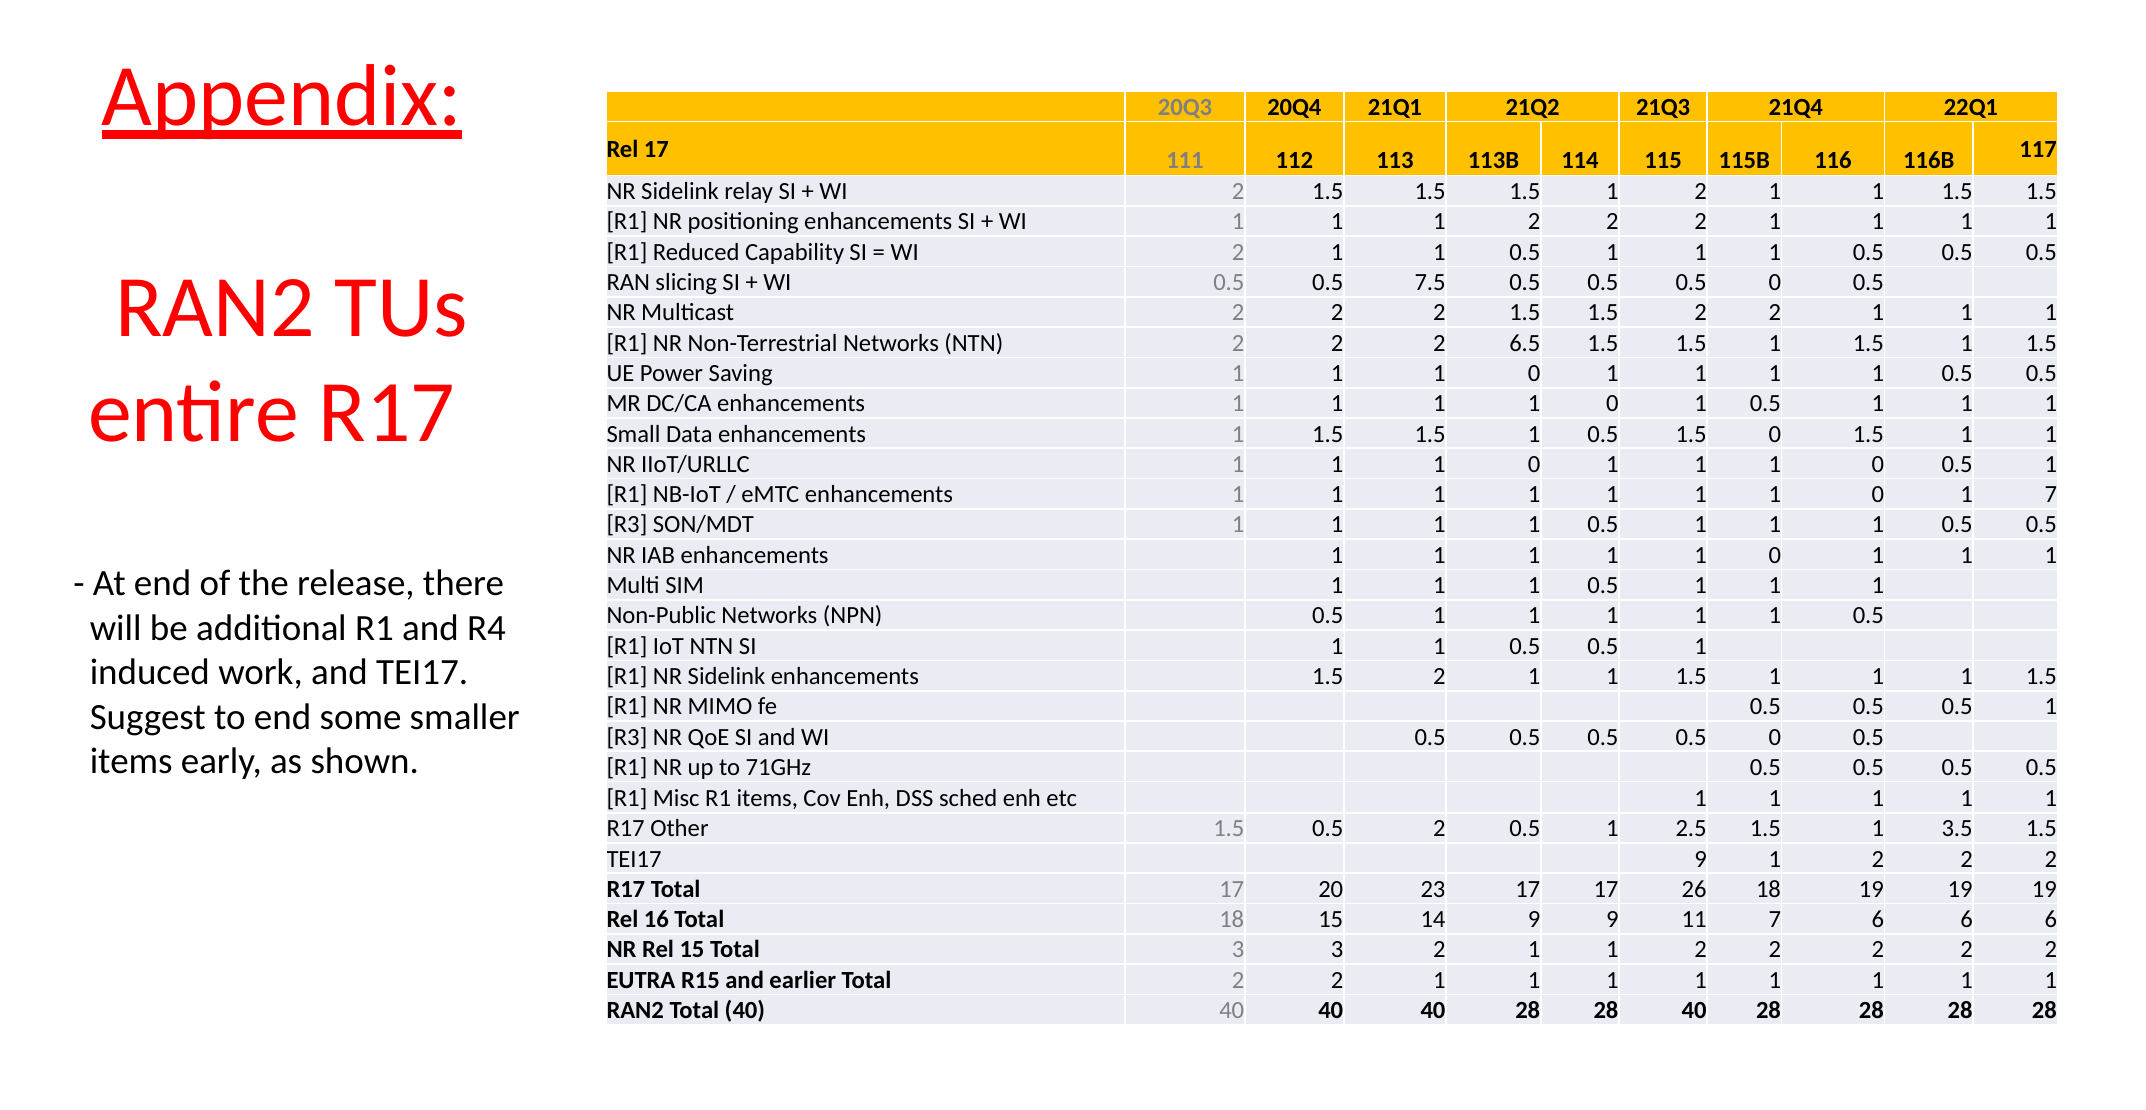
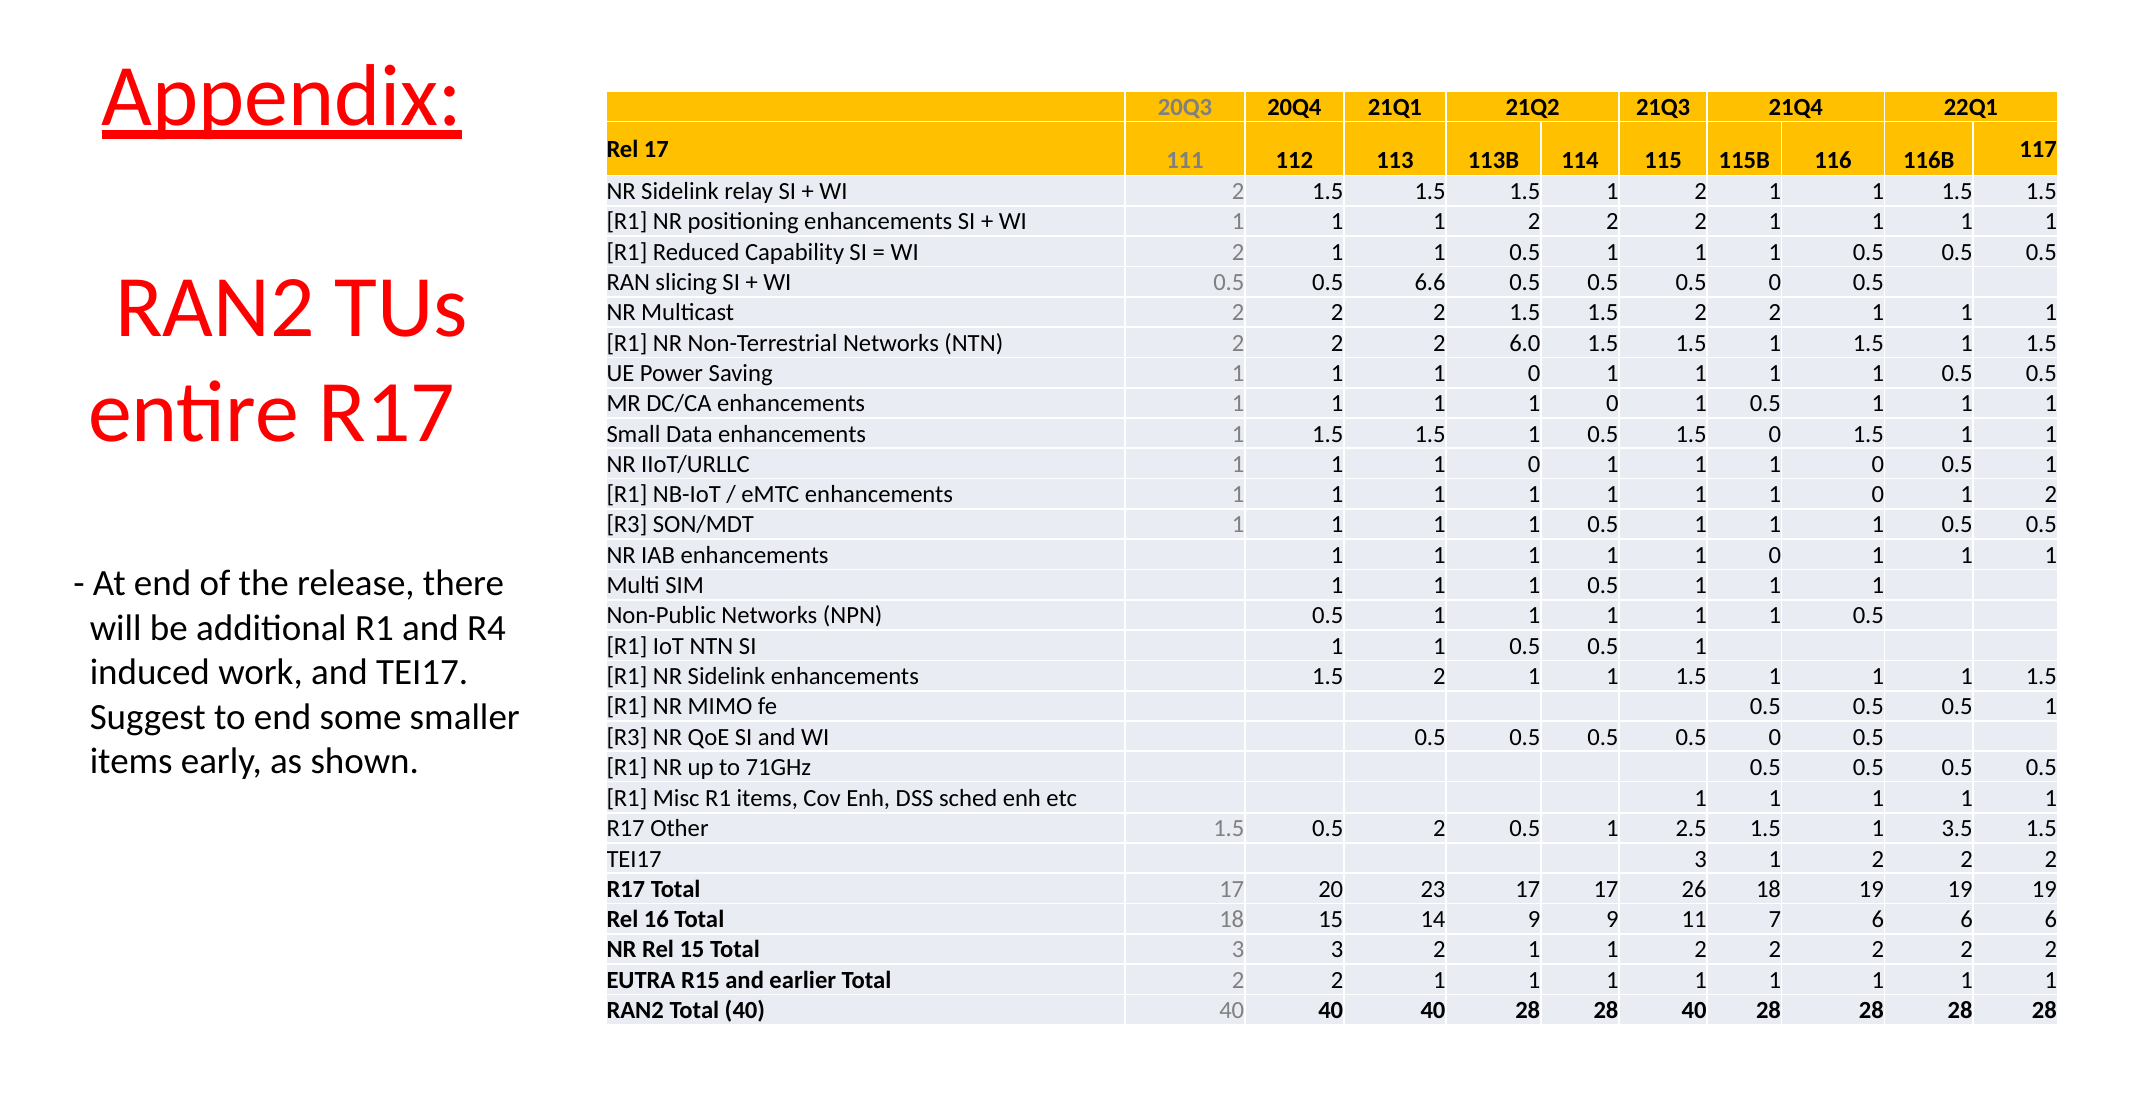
7.5: 7.5 -> 6.6
6.5: 6.5 -> 6.0
0 1 7: 7 -> 2
TEI17 9: 9 -> 3
